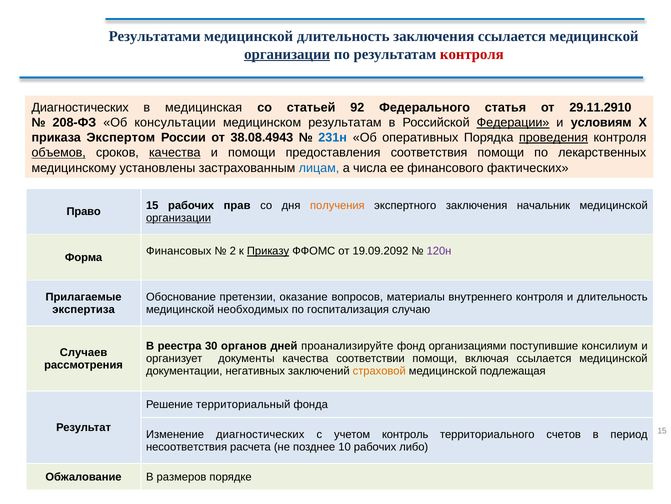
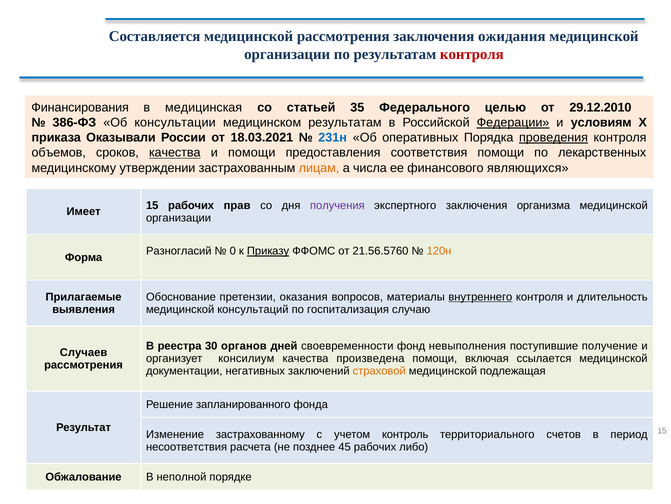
Результатами: Результатами -> Составляется
медицинской длительность: длительность -> рассмотрения
заключения ссылается: ссылается -> ожидания
организации at (287, 54) underline: present -> none
Диагностических at (80, 107): Диагностических -> Финансирования
92: 92 -> 35
статья: статья -> целью
29.11.2910: 29.11.2910 -> 29.12.2010
208-ФЗ: 208-ФЗ -> 386-ФЗ
Экспертом: Экспертом -> Оказывали
38.08.4943: 38.08.4943 -> 18.03.2021
объемов underline: present -> none
установлены: установлены -> утверждении
лицам colour: blue -> orange
фактических: фактических -> являющихся
получения colour: orange -> purple
начальник: начальник -> организма
Право: Право -> Имеет
организации at (179, 218) underline: present -> none
Финансовых: Финансовых -> Разногласий
2: 2 -> 0
19.09.2092: 19.09.2092 -> 21.56.5760
120н colour: purple -> orange
оказание: оказание -> оказания
внутреннего underline: none -> present
экспертиза: экспертиза -> выявления
необходимых: необходимых -> консультаций
проанализируйте: проанализируйте -> своевременности
организациями: организациями -> невыполнения
консилиум: консилиум -> получение
документы: документы -> консилиум
соответствии: соответствии -> произведена
территориальный: территориальный -> запланированного
Изменение диагностических: диагностических -> застрахованному
10: 10 -> 45
размеров: размеров -> неполной
